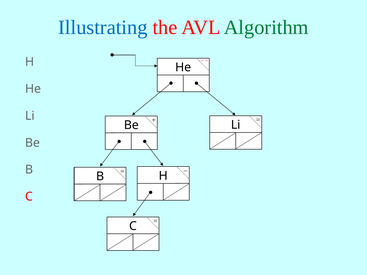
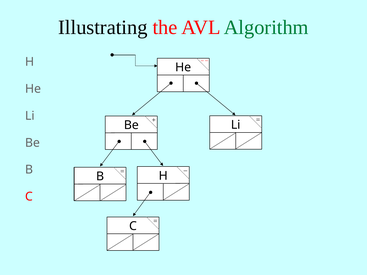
Illustrating colour: blue -> black
